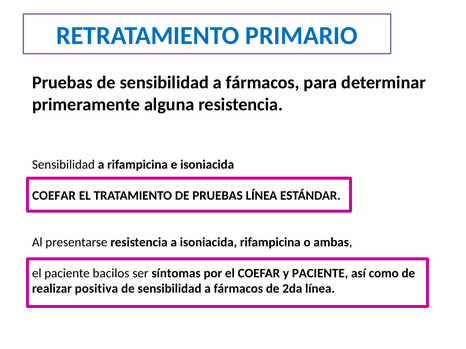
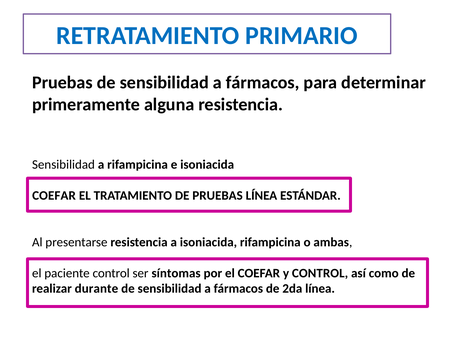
paciente bacilos: bacilos -> control
y PACIENTE: PACIENTE -> CONTROL
positiva: positiva -> durante
